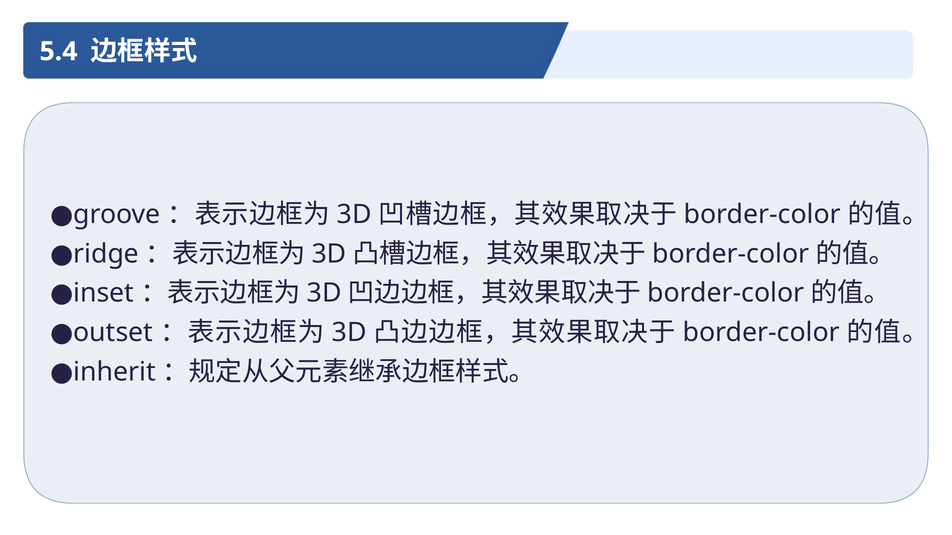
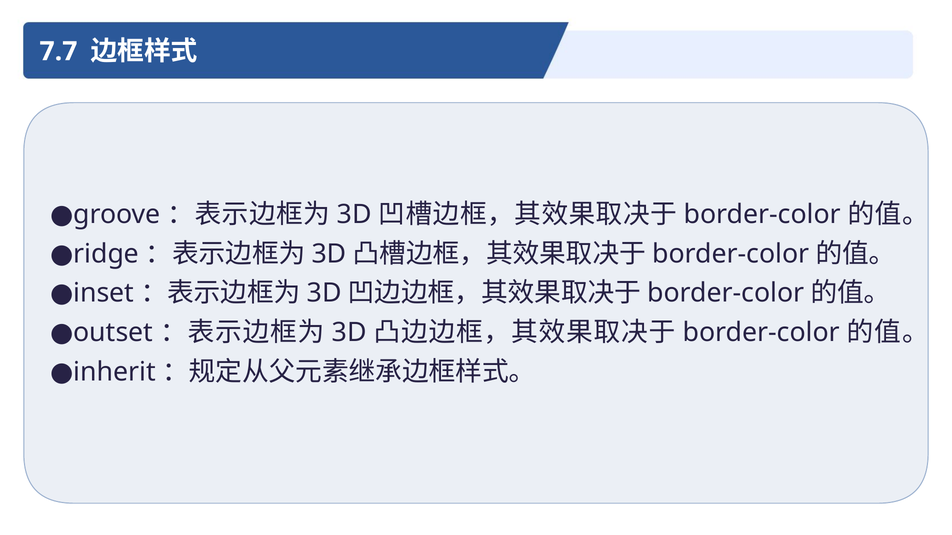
5.4: 5.4 -> 7.7
